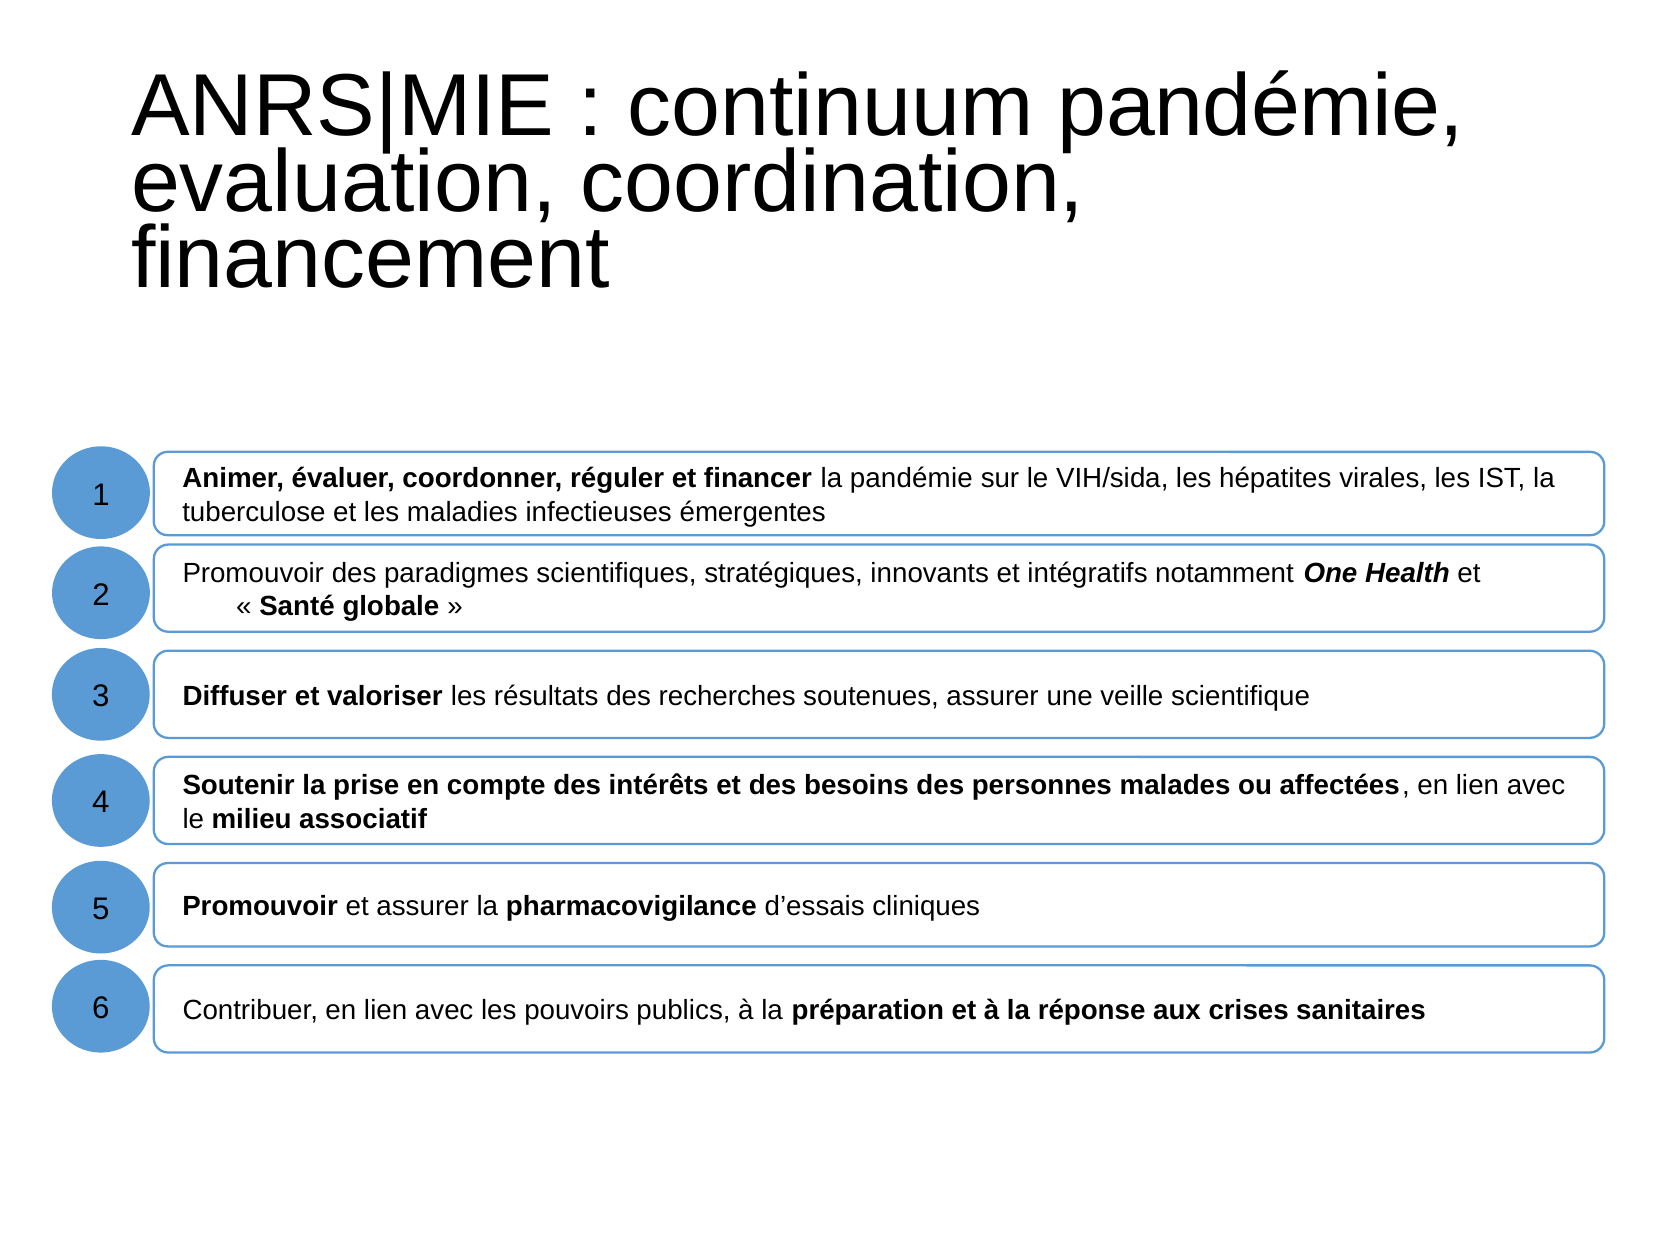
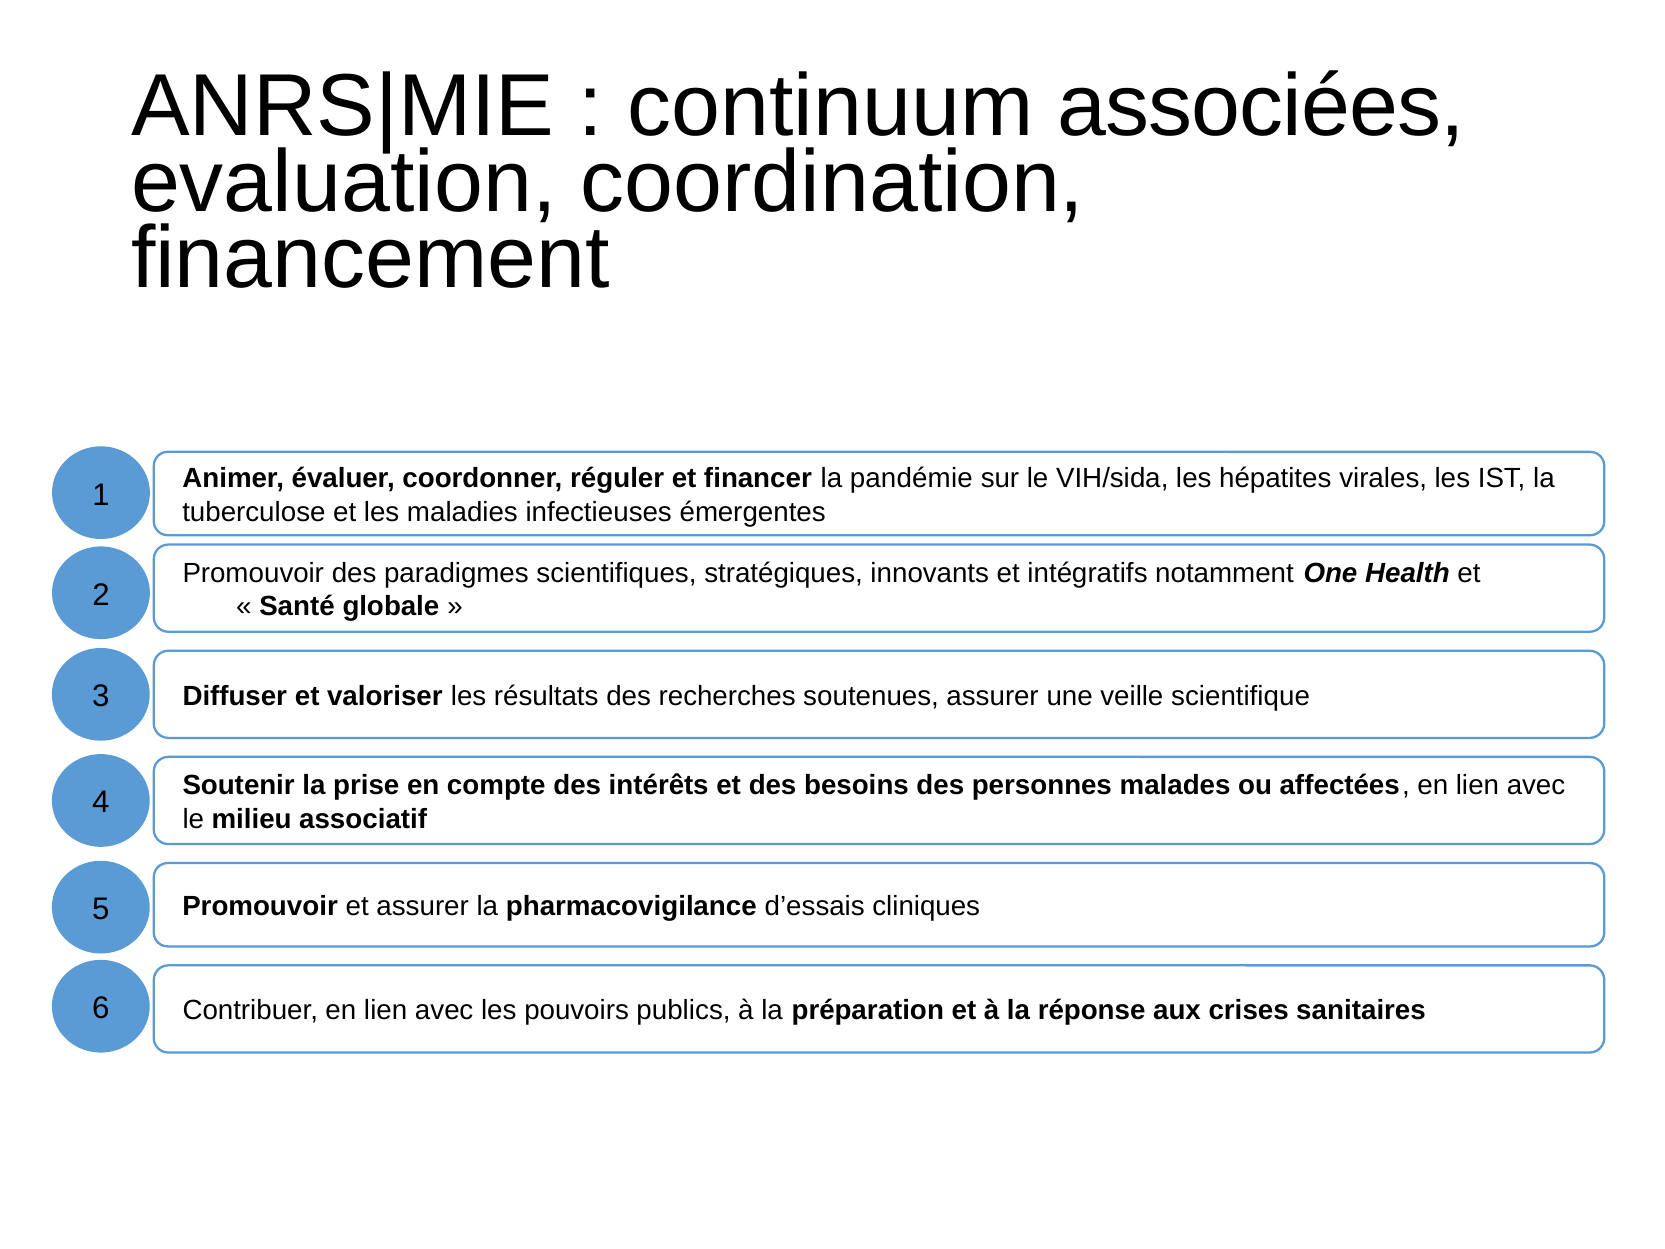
continuum pandémie: pandémie -> associées
